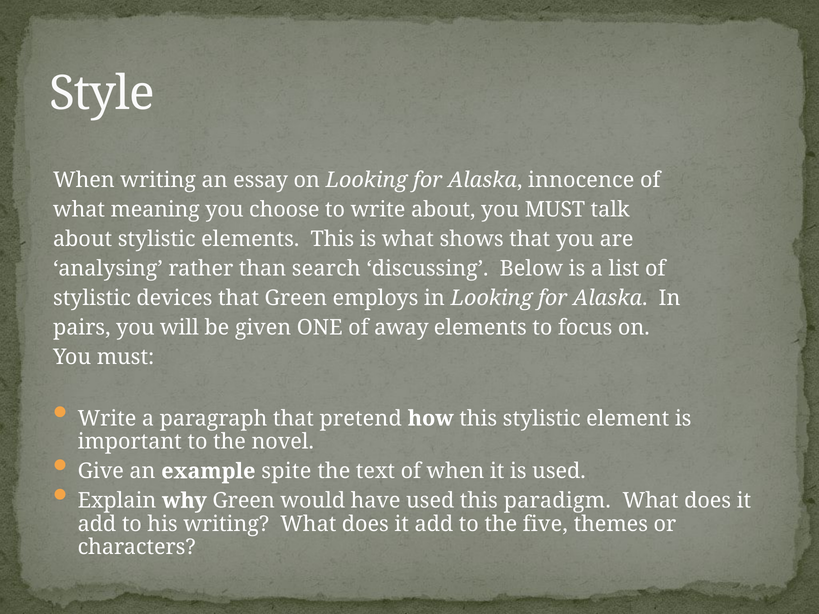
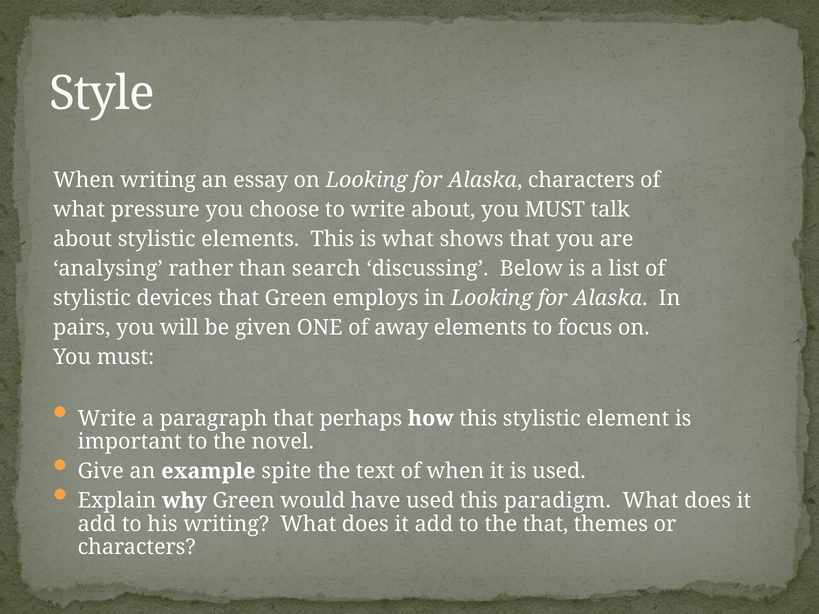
Alaska innocence: innocence -> characters
meaning: meaning -> pressure
pretend: pretend -> perhaps
the five: five -> that
